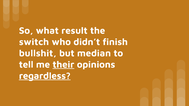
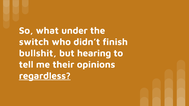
result: result -> under
median: median -> hearing
their underline: present -> none
